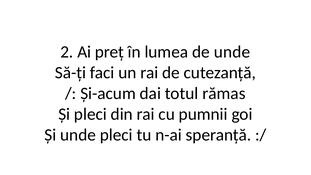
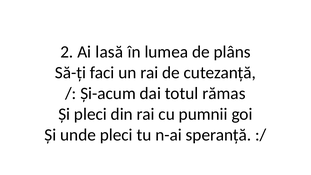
preț: preț -> lasă
de unde: unde -> plâns
